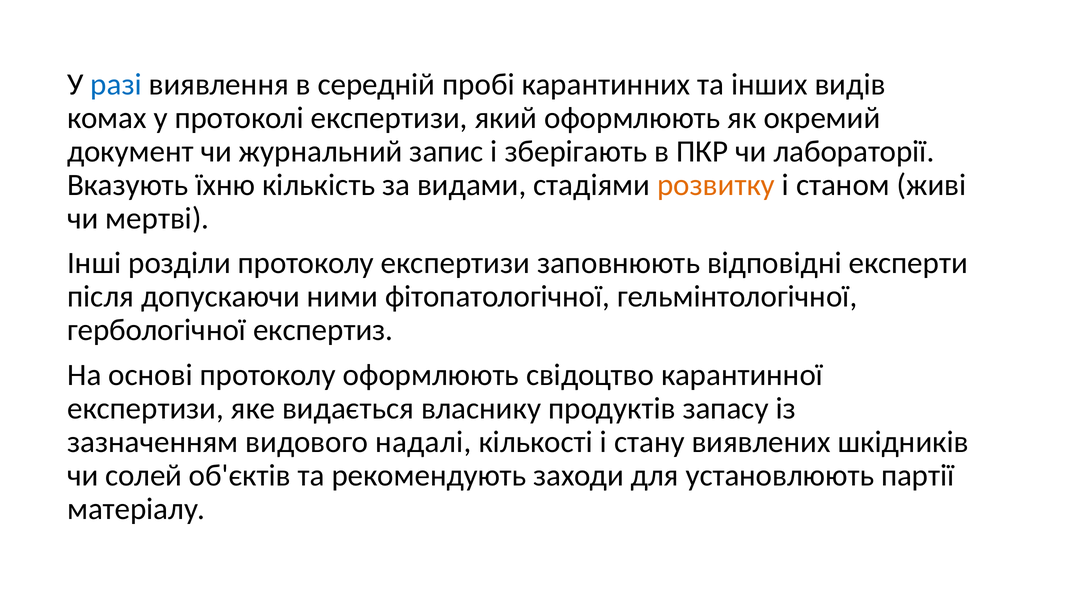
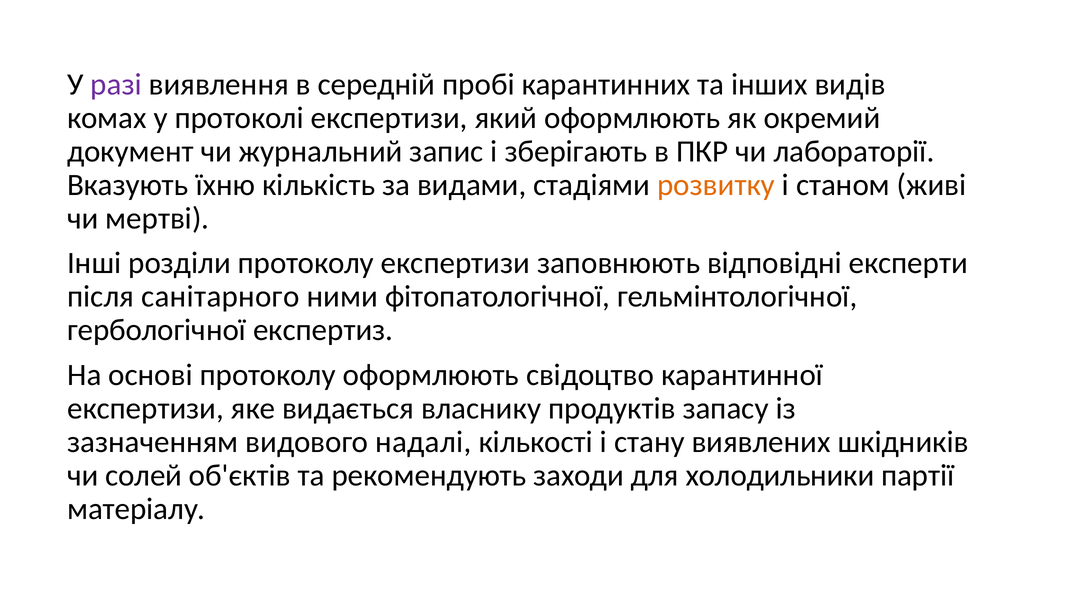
разі colour: blue -> purple
допускаючи: допускаючи -> санітарного
установлюють: установлюють -> холодильники
